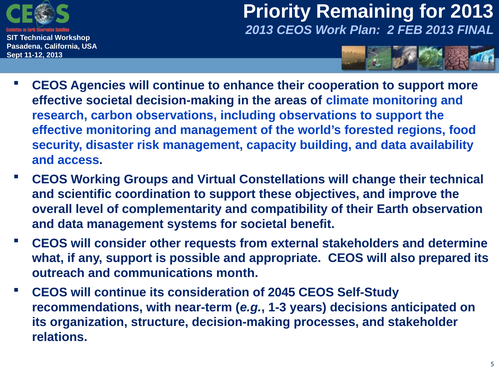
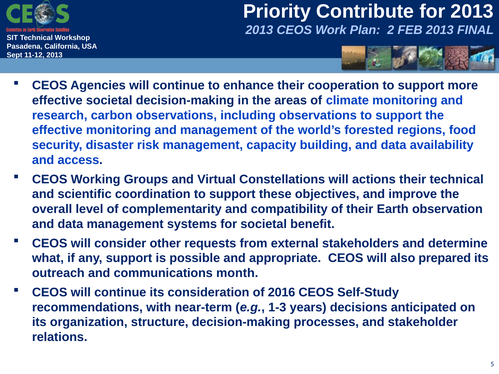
Remaining: Remaining -> Contribute
change: change -> actions
2045: 2045 -> 2016
